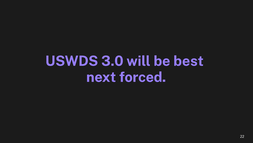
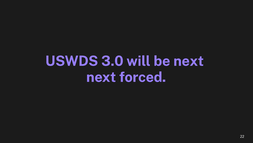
be best: best -> next
